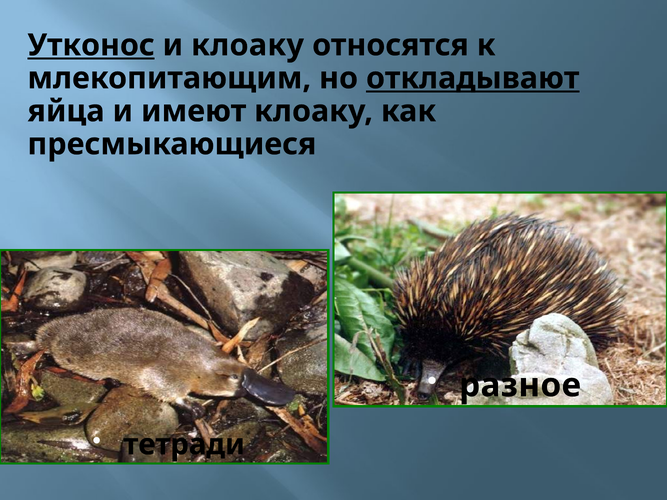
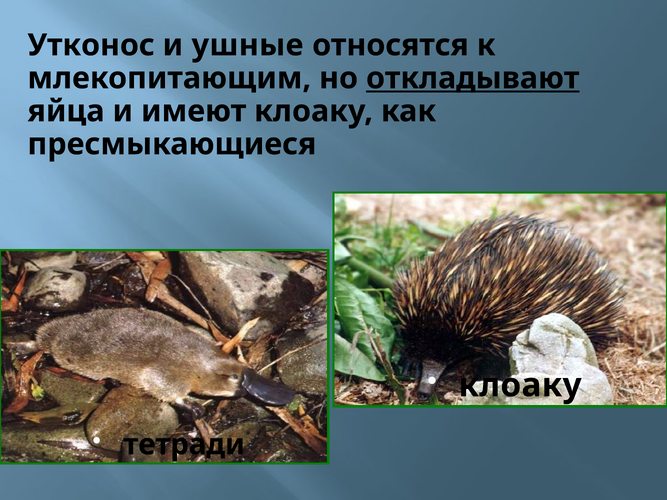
Утконос underline: present -> none
и клоаку: клоаку -> ушные
разное at (520, 385): разное -> клоаку
